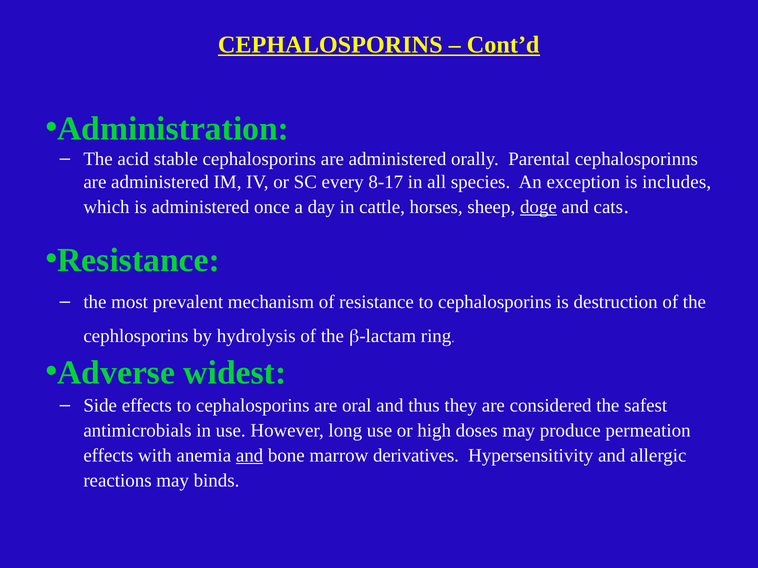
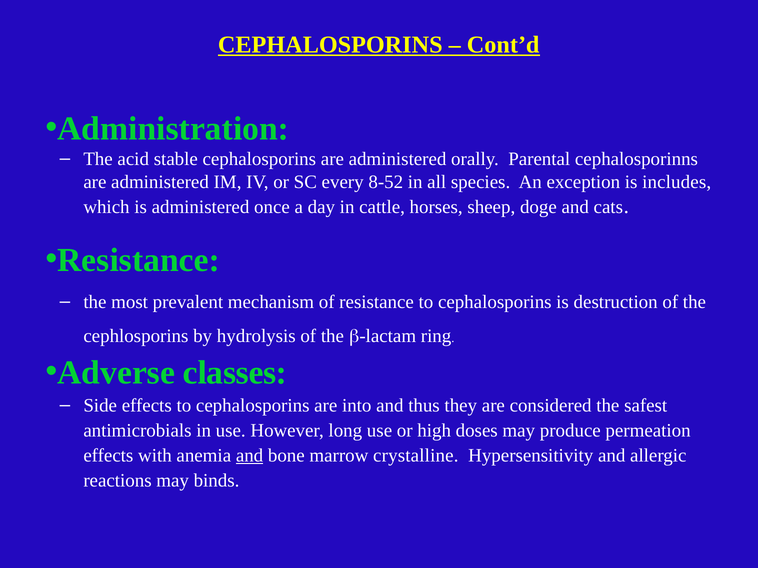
8-17: 8-17 -> 8-52
doge underline: present -> none
widest: widest -> classes
oral: oral -> into
derivatives: derivatives -> crystalline
